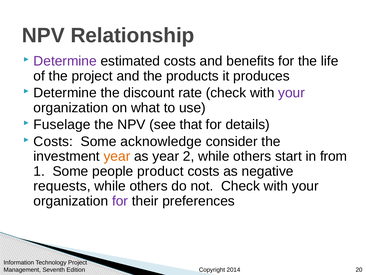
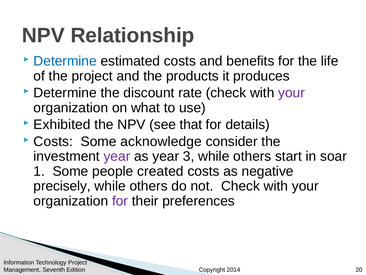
Determine at (65, 61) colour: purple -> blue
Fuselage: Fuselage -> Exhibited
year at (117, 156) colour: orange -> purple
2: 2 -> 3
from: from -> soar
product: product -> created
requests: requests -> precisely
